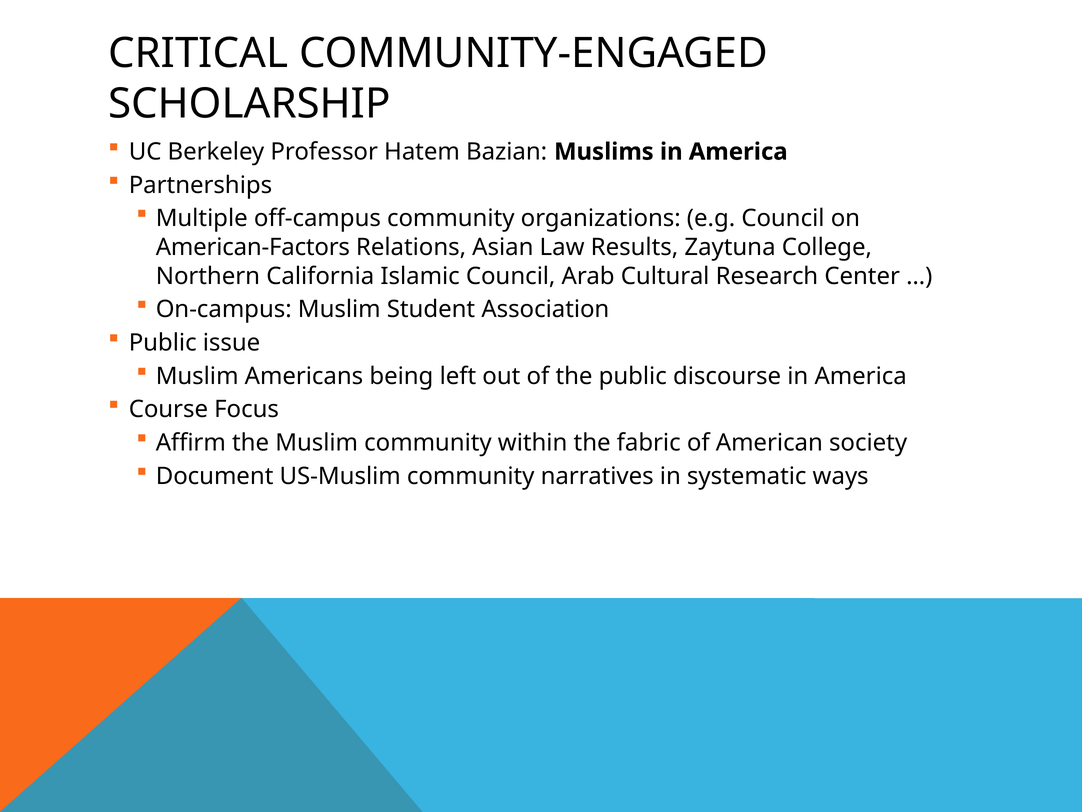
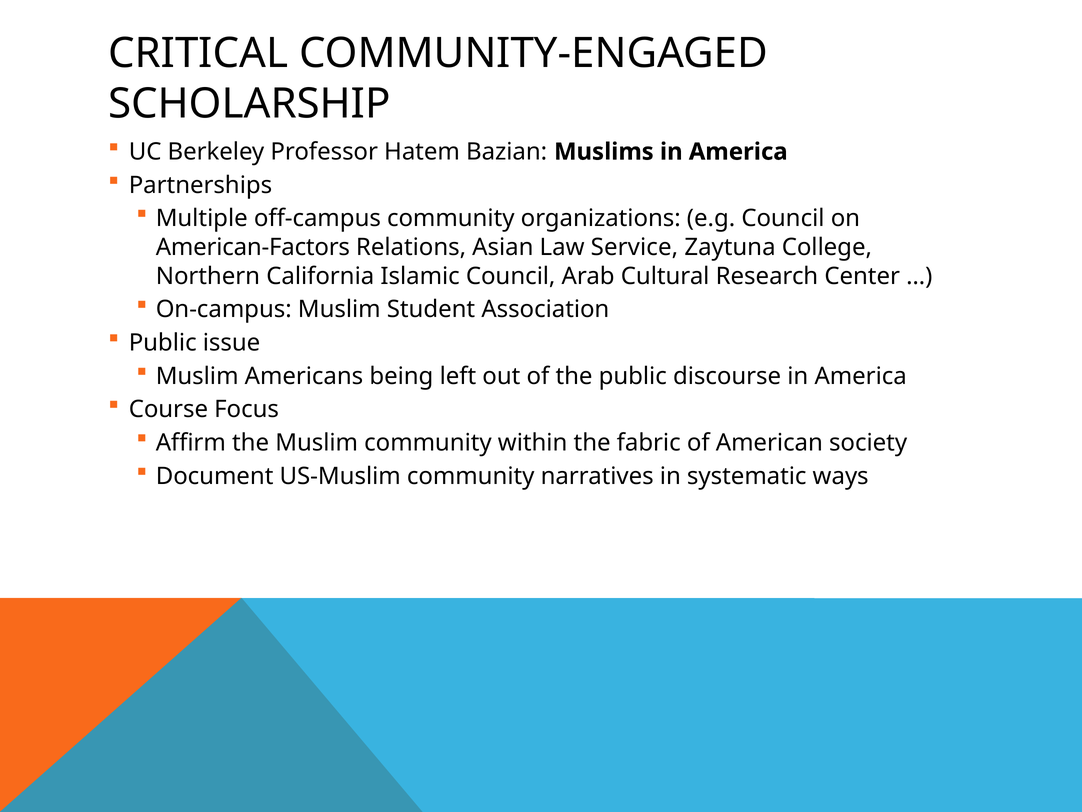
Results: Results -> Service
